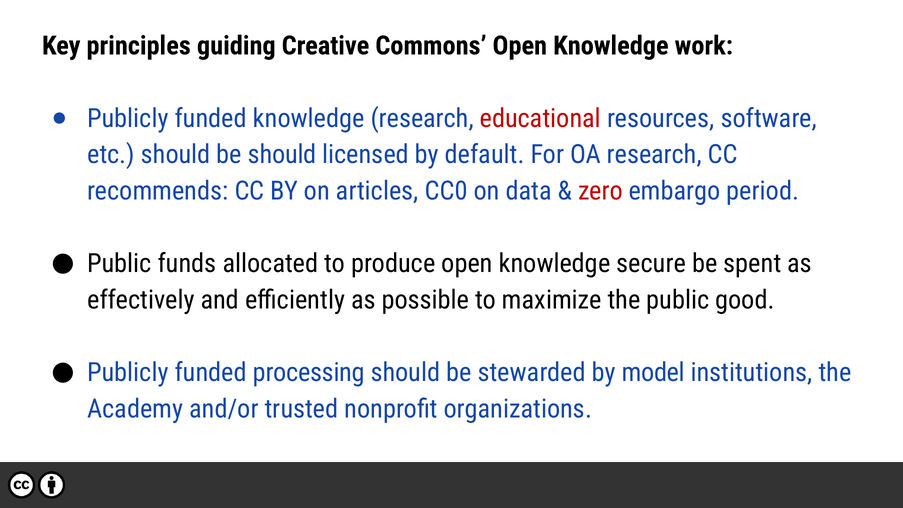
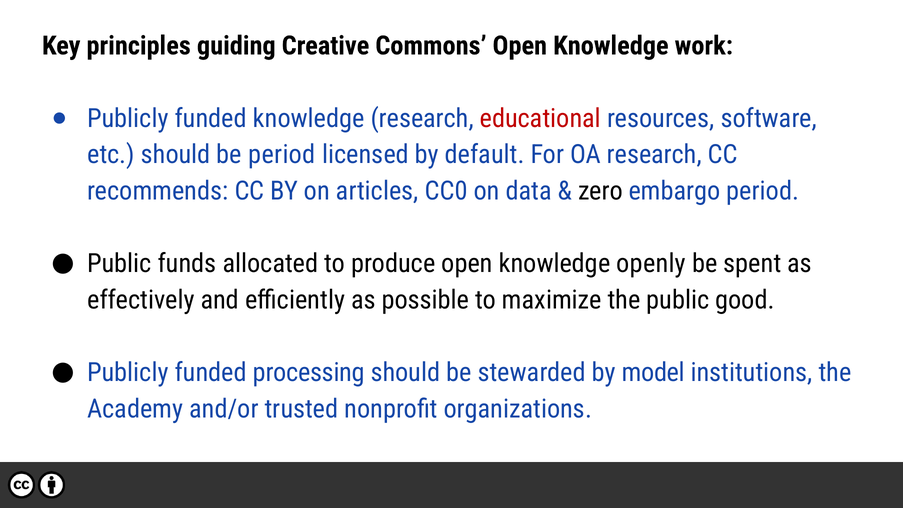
be should: should -> period
zero colour: red -> black
secure: secure -> openly
